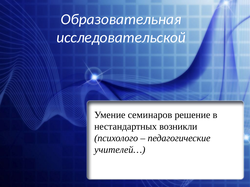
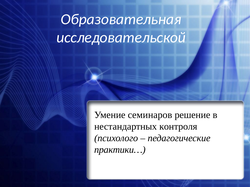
возникли: возникли -> контроля
учителей…: учителей… -> практики…
